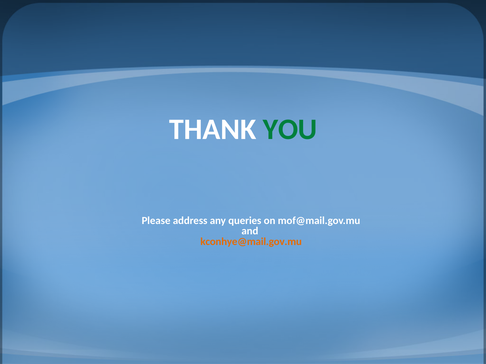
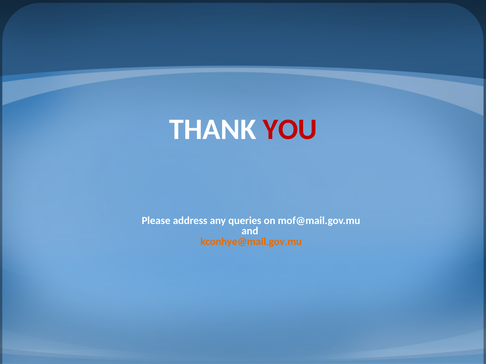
YOU colour: green -> red
